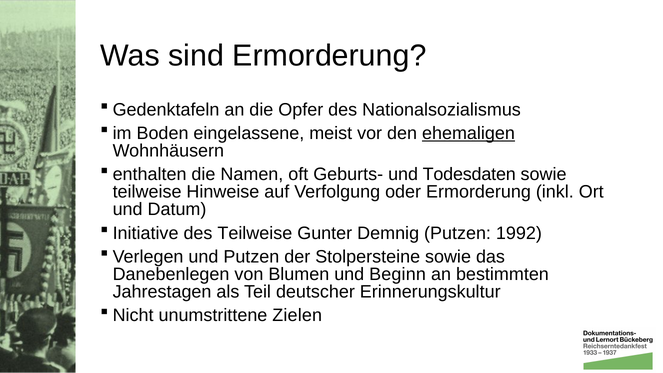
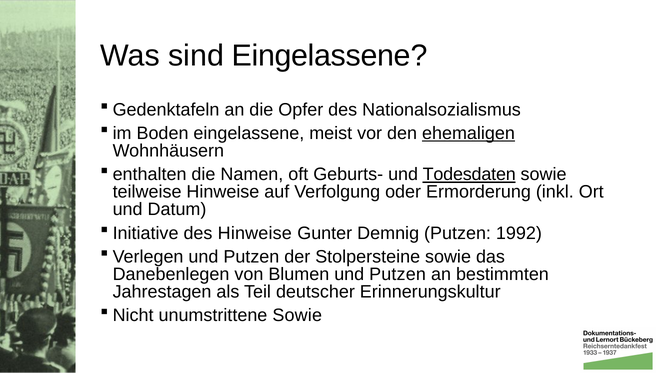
sind Ermorderung: Ermorderung -> Eingelassene
Todesdaten underline: none -> present
des Teilweise: Teilweise -> Hinweise
Blumen und Beginn: Beginn -> Putzen
unumstrittene Zielen: Zielen -> Sowie
